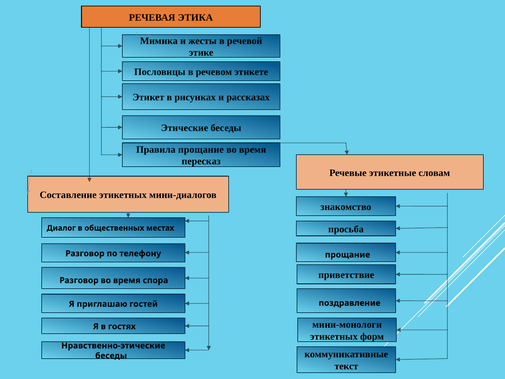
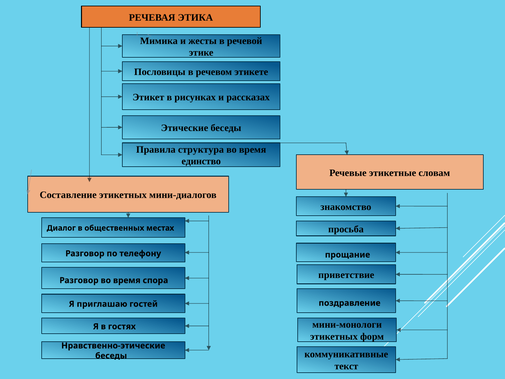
Правила прощание: прощание -> структура
пересказ: пересказ -> единство
